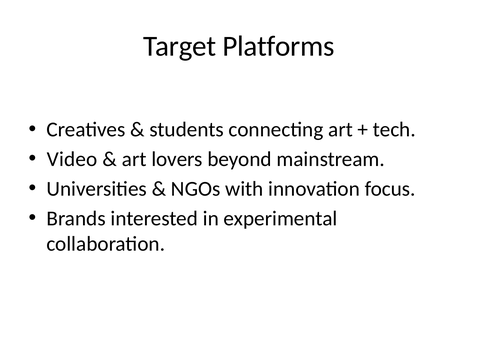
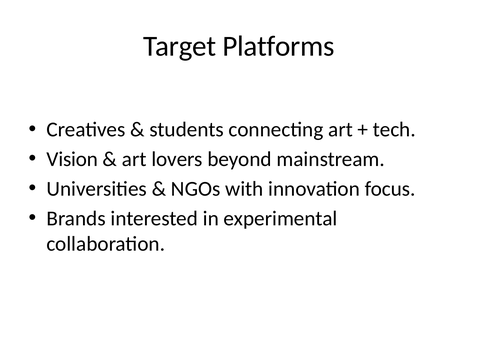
Video: Video -> Vision
